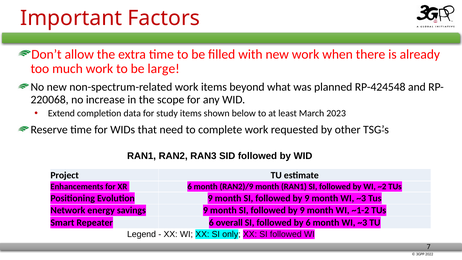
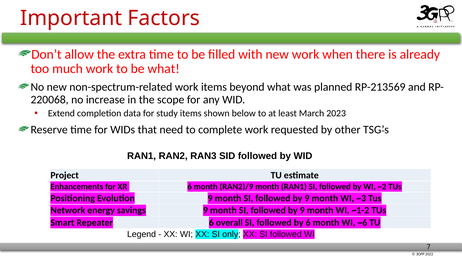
be large: large -> what
RP-424548: RP-424548 -> RP-213569
6 month WI ~3: ~3 -> ~6
